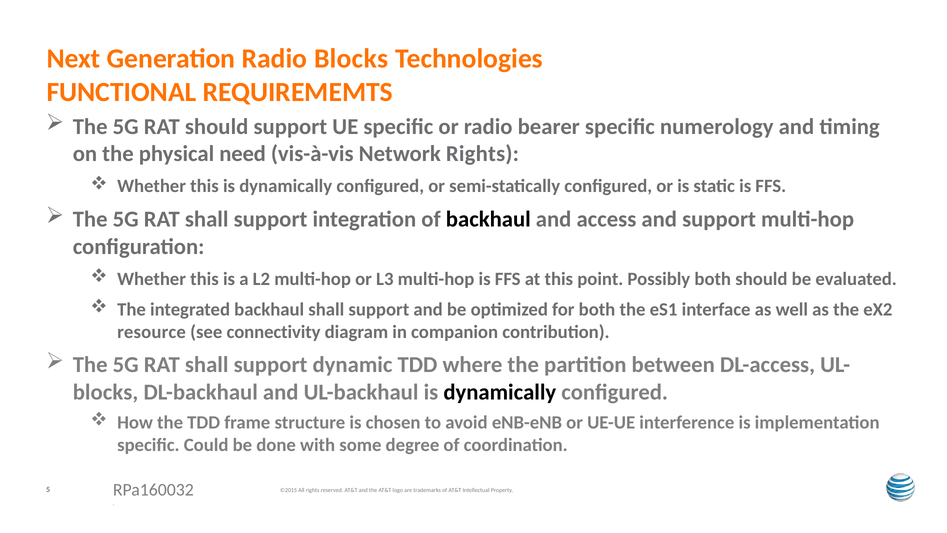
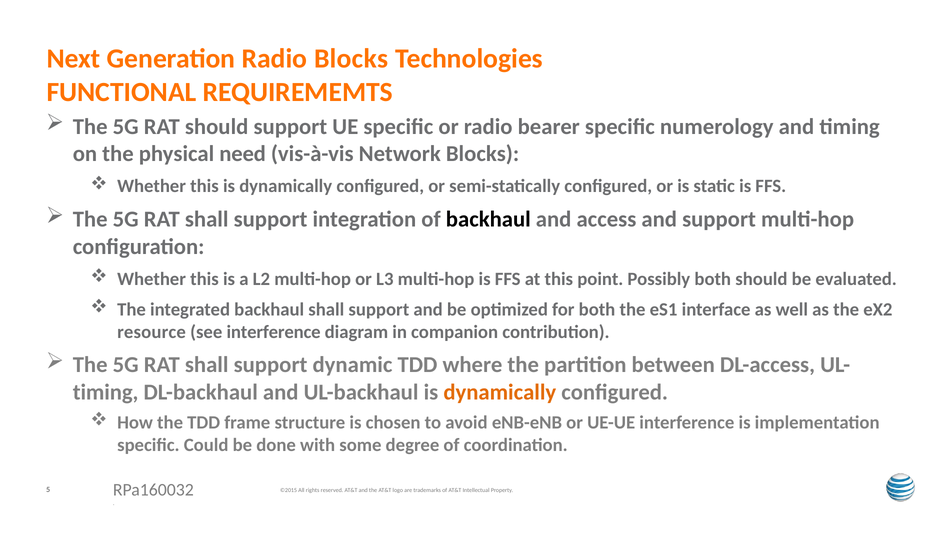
Network Rights: Rights -> Blocks
see connectivity: connectivity -> interference
blocks at (106, 392): blocks -> timing
dynamically at (500, 392) colour: black -> orange
